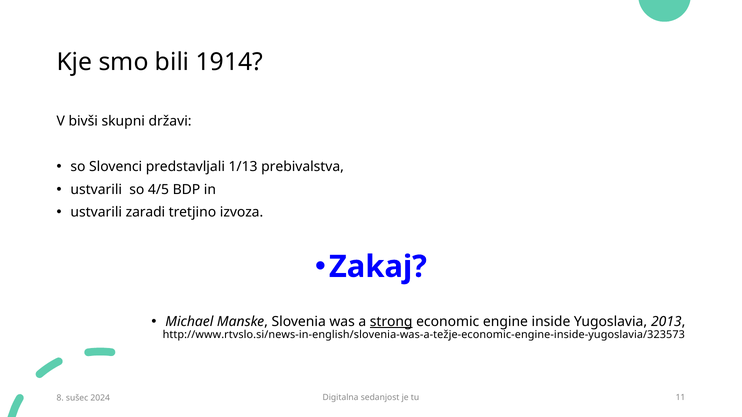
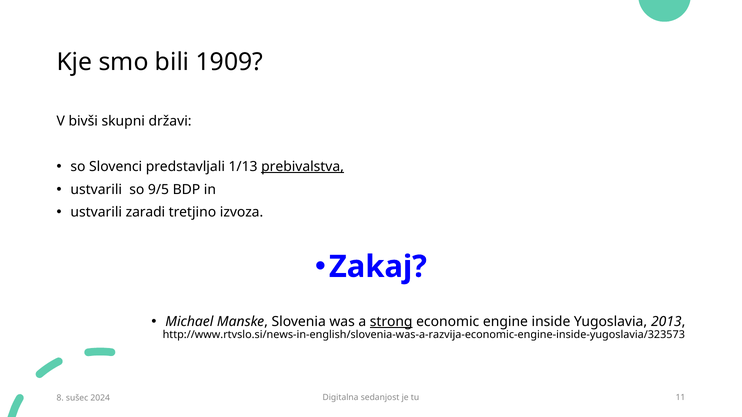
1914: 1914 -> 1909
prebivalstva underline: none -> present
4/5: 4/5 -> 9/5
http://www.rtvslo.si/news-in-english/slovenia-was-a-težje-economic-engine-inside-yugoslavia/323573: http://www.rtvslo.si/news-in-english/slovenia-was-a-težje-economic-engine-inside-yugoslavia/323573 -> http://www.rtvslo.si/news-in-english/slovenia-was-a-razvija-economic-engine-inside-yugoslavia/323573
